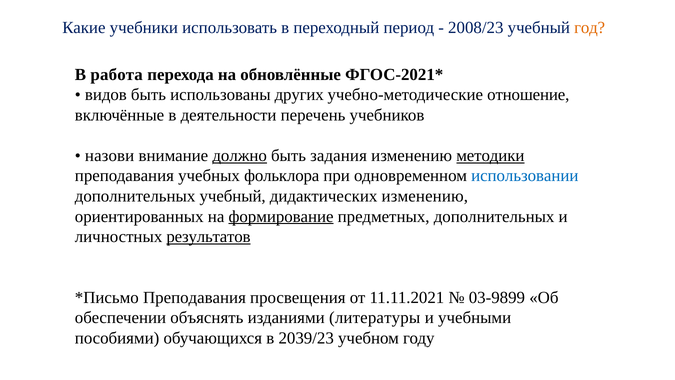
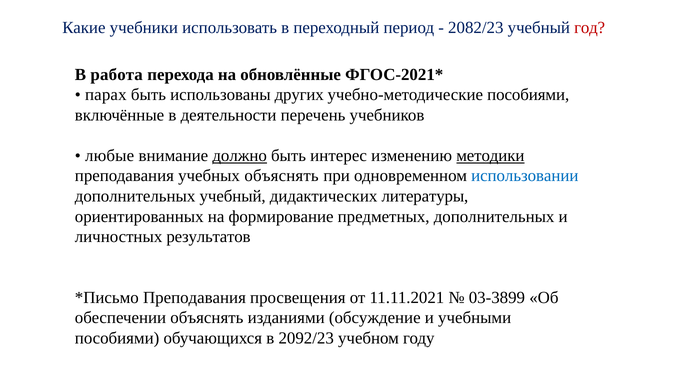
2008/23: 2008/23 -> 2082/23
год colour: orange -> red
видов: видов -> парах
учебно-методические отношение: отношение -> пособиями
назови: назови -> любые
задания: задания -> интерес
учебных фольклора: фольклора -> объяснять
дидактических изменению: изменению -> литературы
формирование underline: present -> none
результатов underline: present -> none
03-9899: 03-9899 -> 03-3899
литературы: литературы -> обсуждение
2039/23: 2039/23 -> 2092/23
